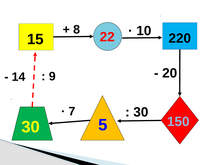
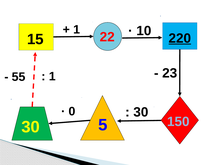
8 at (77, 30): 8 -> 1
220 underline: none -> present
20: 20 -> 23
9 at (52, 76): 9 -> 1
14: 14 -> 55
7: 7 -> 0
